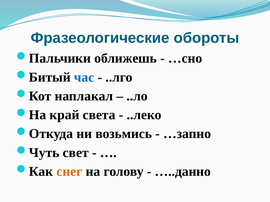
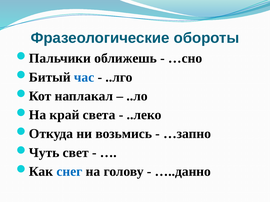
снег colour: orange -> blue
